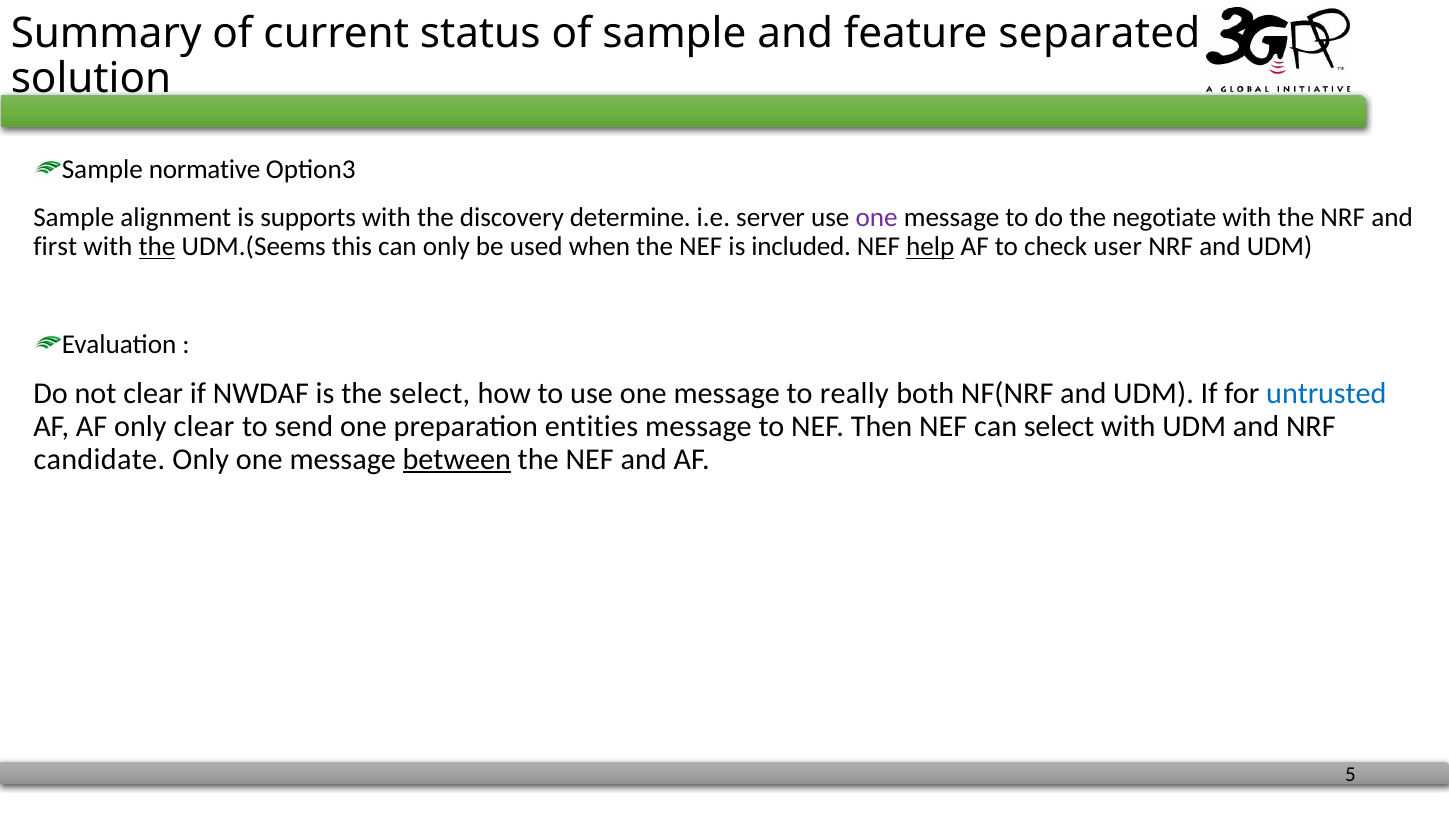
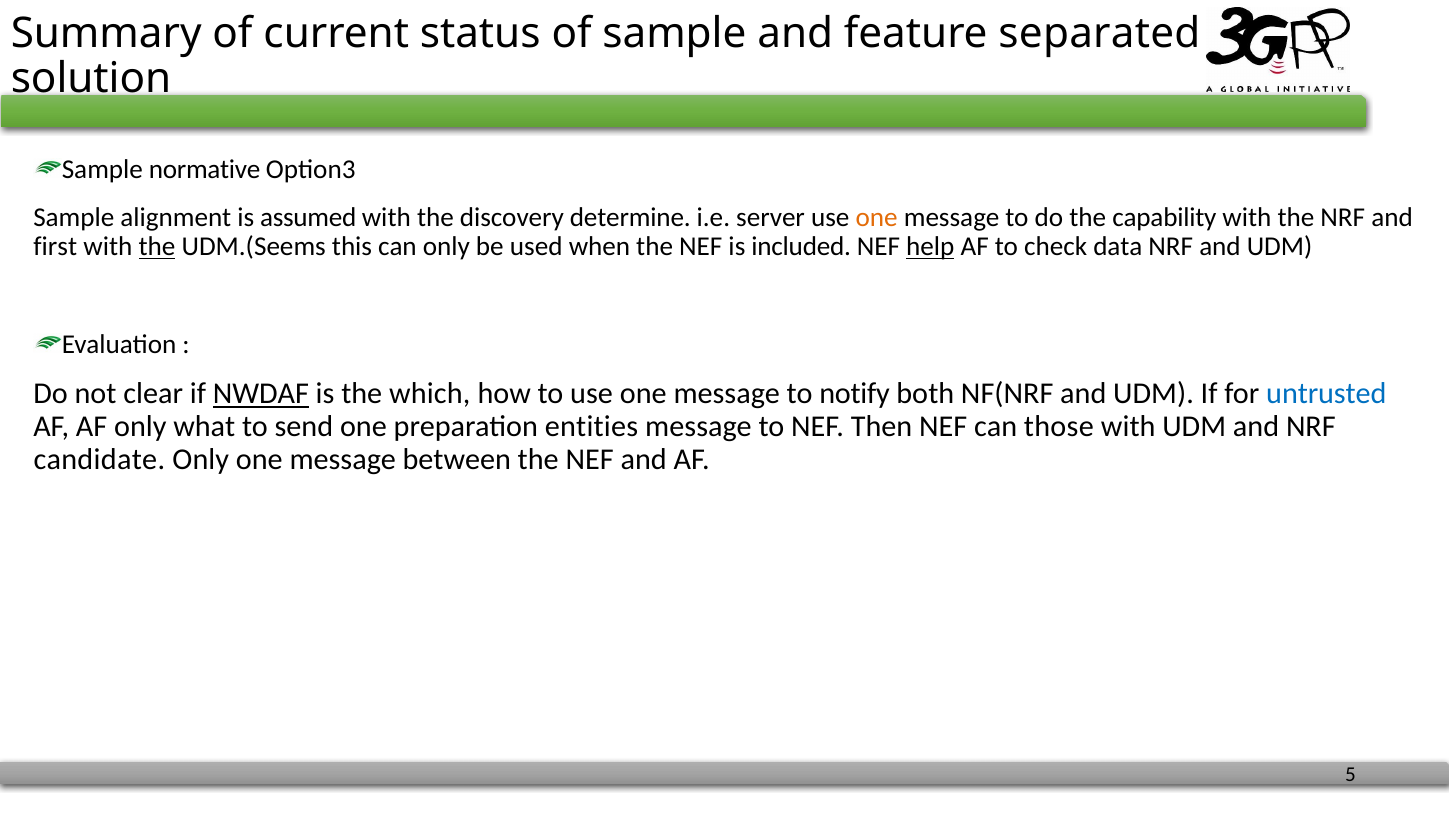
supports: supports -> assumed
one at (877, 217) colour: purple -> orange
negotiate: negotiate -> capability
user: user -> data
NWDAF underline: none -> present
the select: select -> which
really: really -> notify
only clear: clear -> what
can select: select -> those
between underline: present -> none
